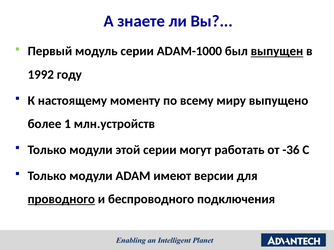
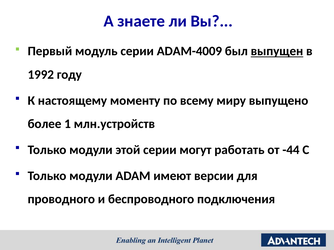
ADAM-1000: ADAM-1000 -> ADAM-4009
-36: -36 -> -44
проводного underline: present -> none
